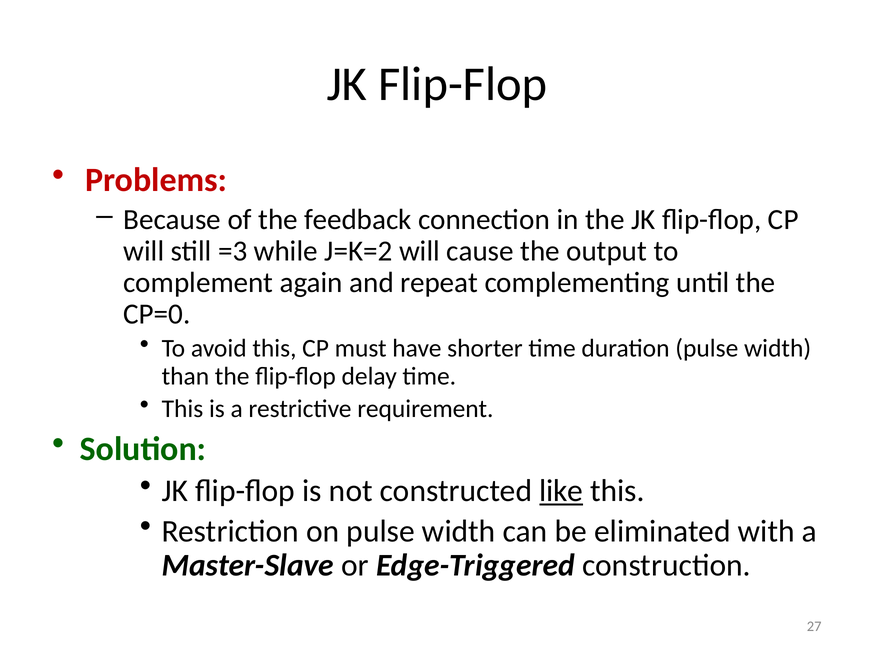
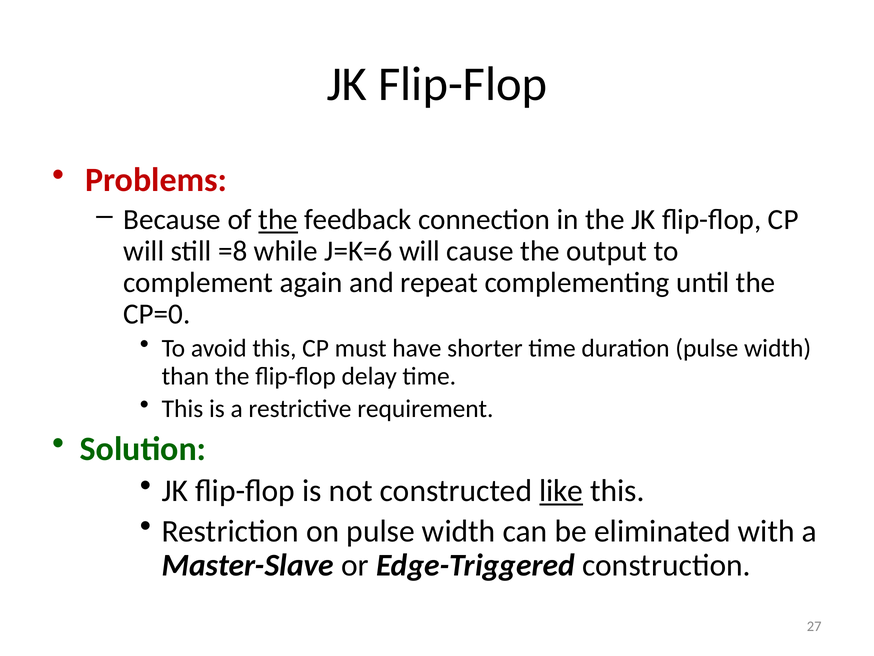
the at (278, 220) underline: none -> present
=3: =3 -> =8
J=K=2: J=K=2 -> J=K=6
